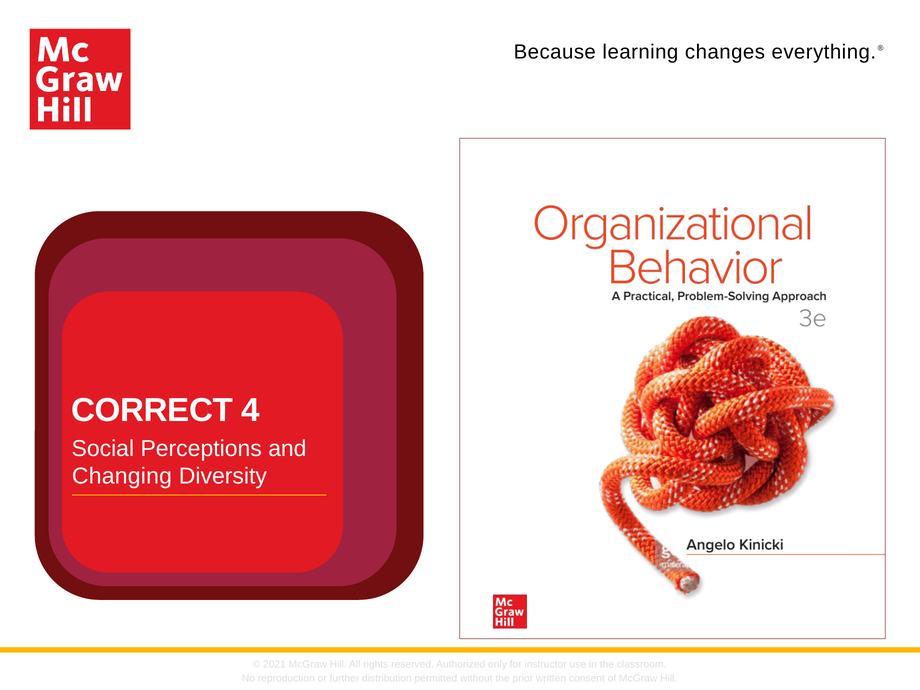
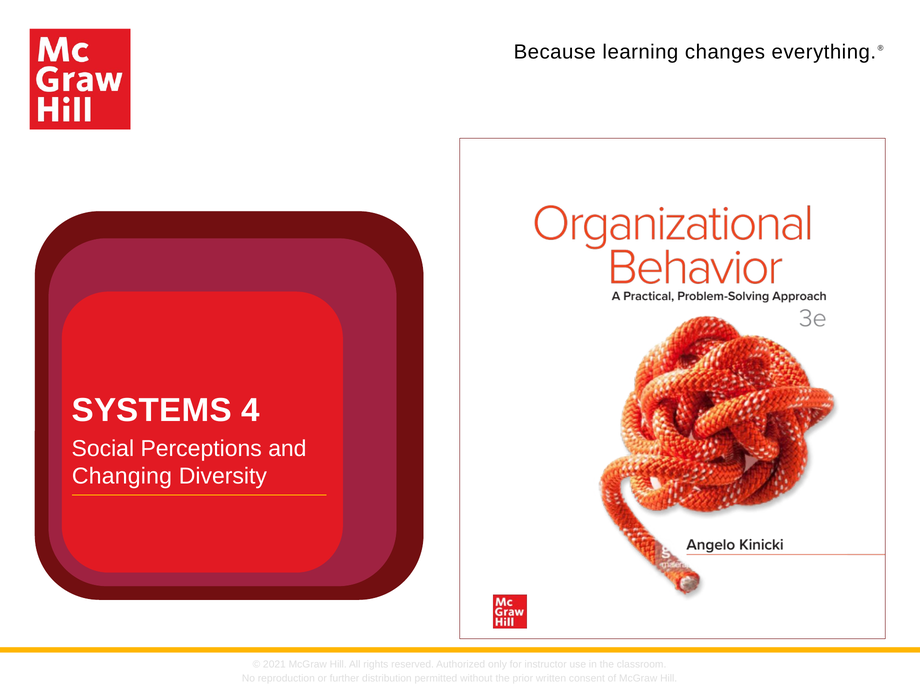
CORRECT: CORRECT -> SYSTEMS
